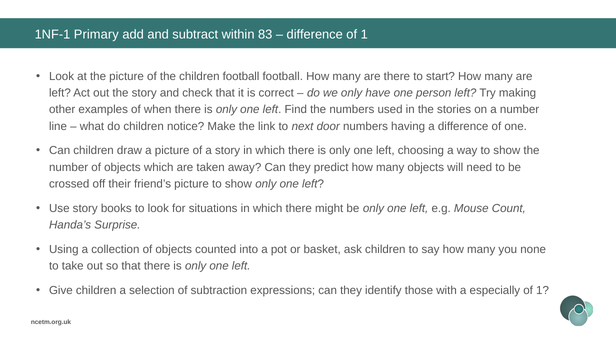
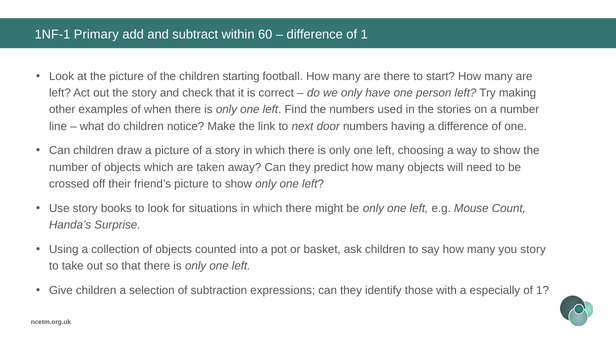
83: 83 -> 60
children football: football -> starting
you none: none -> story
